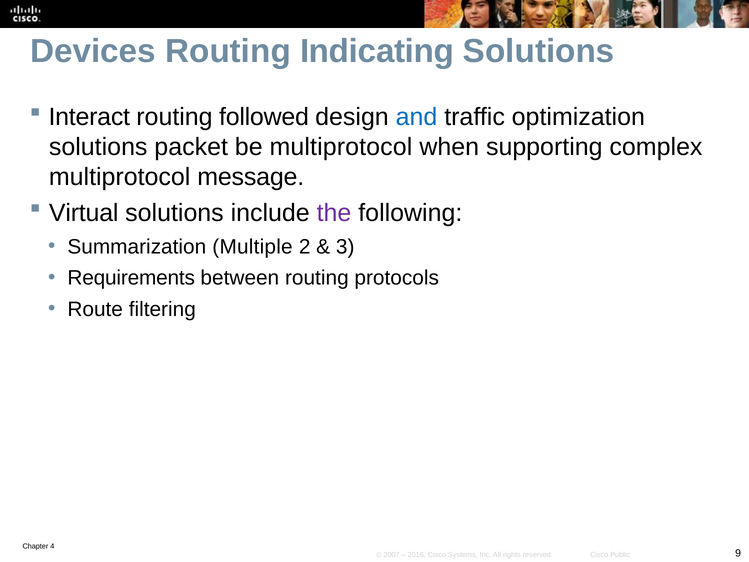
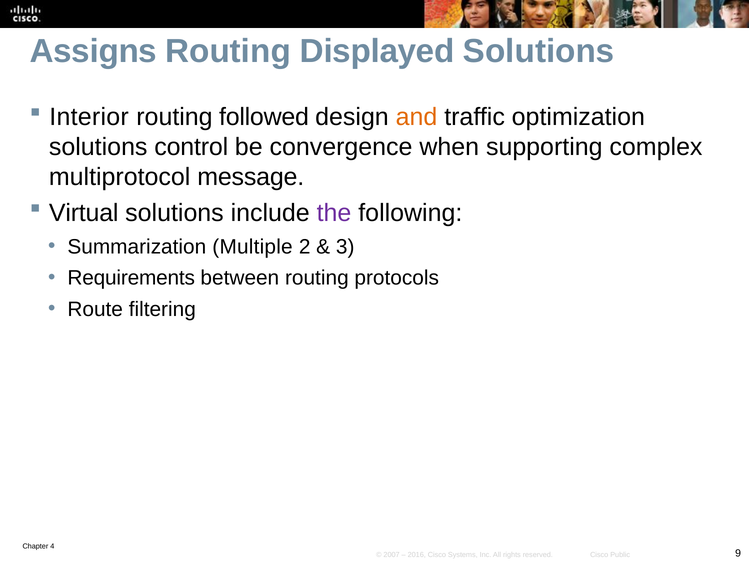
Devices: Devices -> Assigns
Indicating: Indicating -> Displayed
Interact: Interact -> Interior
and colour: blue -> orange
packet: packet -> control
be multiprotocol: multiprotocol -> convergence
